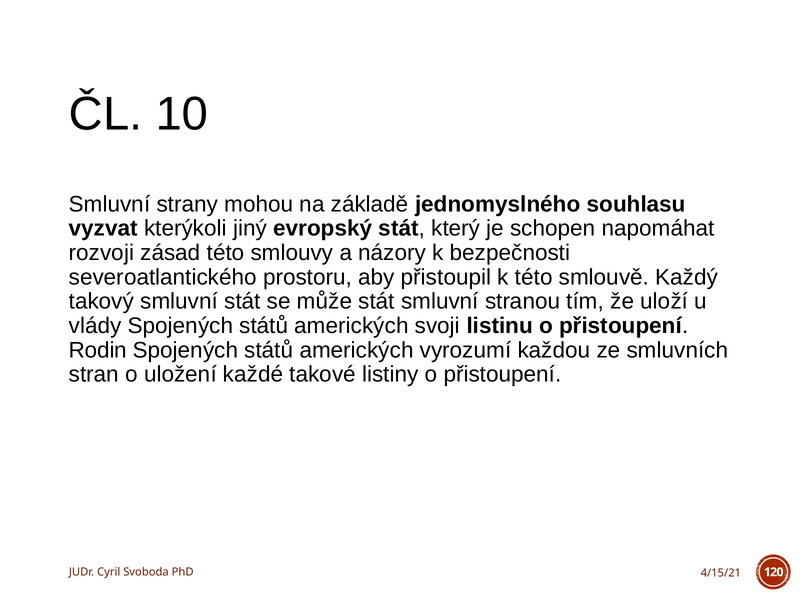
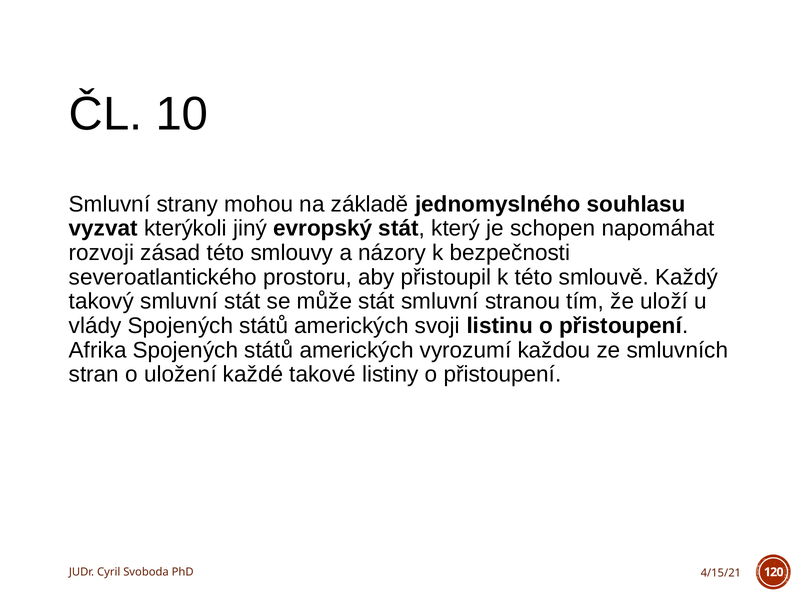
Rodin: Rodin -> Afrika
